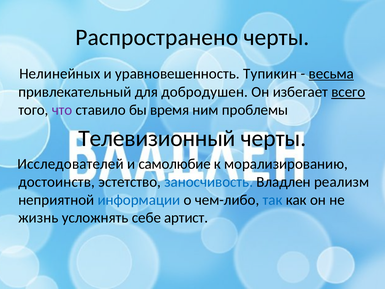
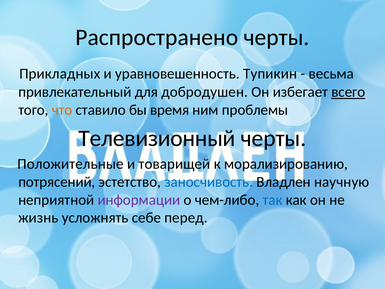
Нелинейных: Нелинейных -> Прикладных
весьма underline: present -> none
что colour: purple -> orange
Исследователей: Исследователей -> Положительные
самолюбие: самолюбие -> товарищей
достоинств: достоинств -> потрясений
реализм: реализм -> научную
информации colour: blue -> purple
артист: артист -> перед
